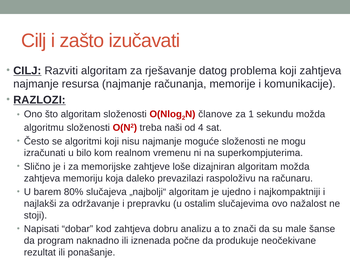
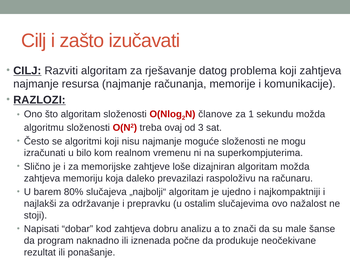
naši: naši -> ovaj
4: 4 -> 3
